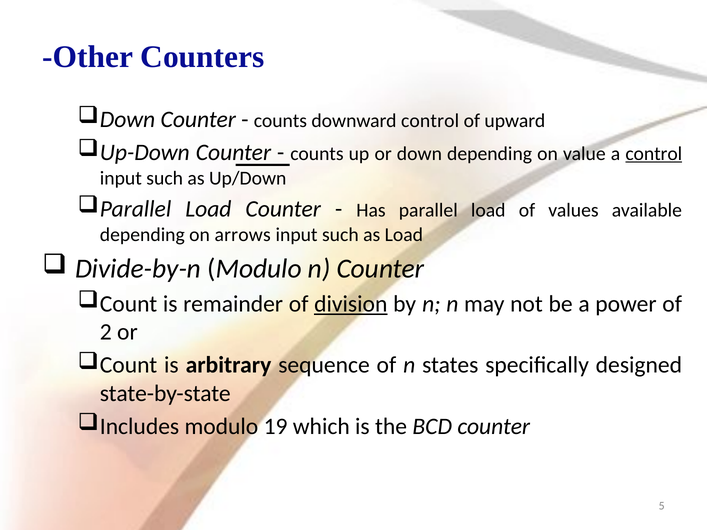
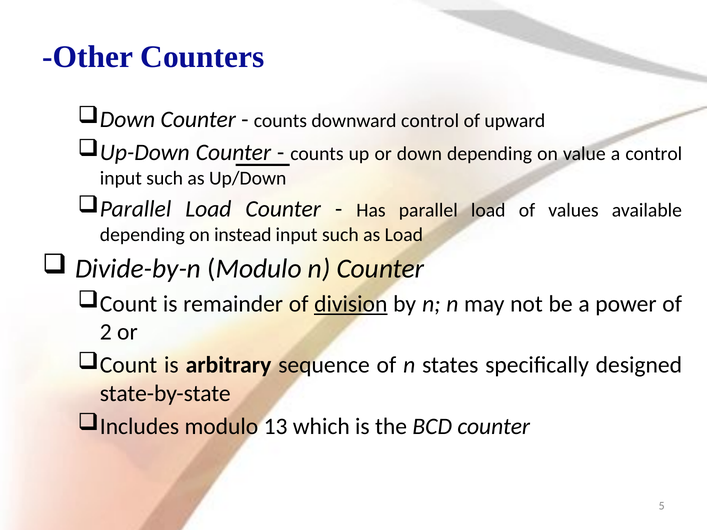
control at (654, 154) underline: present -> none
arrows: arrows -> instead
19: 19 -> 13
